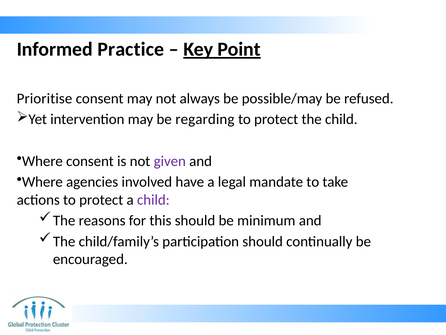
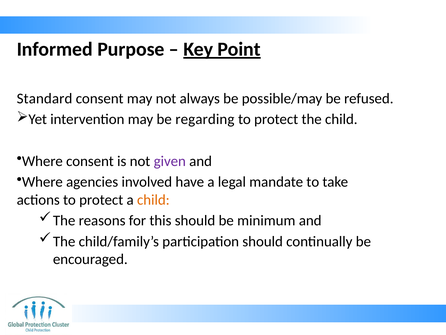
Practice: Practice -> Purpose
Prioritise: Prioritise -> Standard
child at (153, 199) colour: purple -> orange
